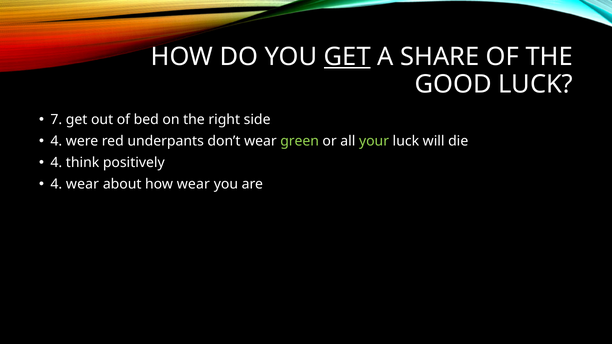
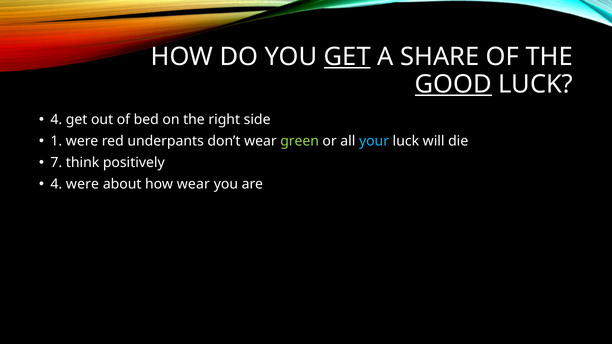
GOOD underline: none -> present
7 at (56, 120): 7 -> 4
4 at (56, 141): 4 -> 1
your colour: light green -> light blue
4 at (56, 163): 4 -> 7
4 wear: wear -> were
